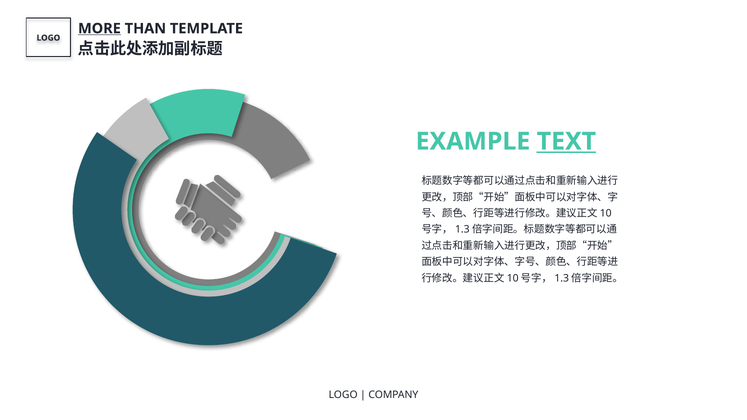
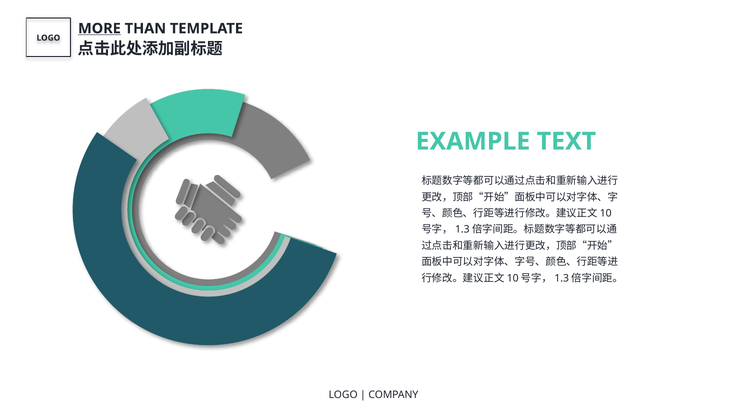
TEXT underline: present -> none
